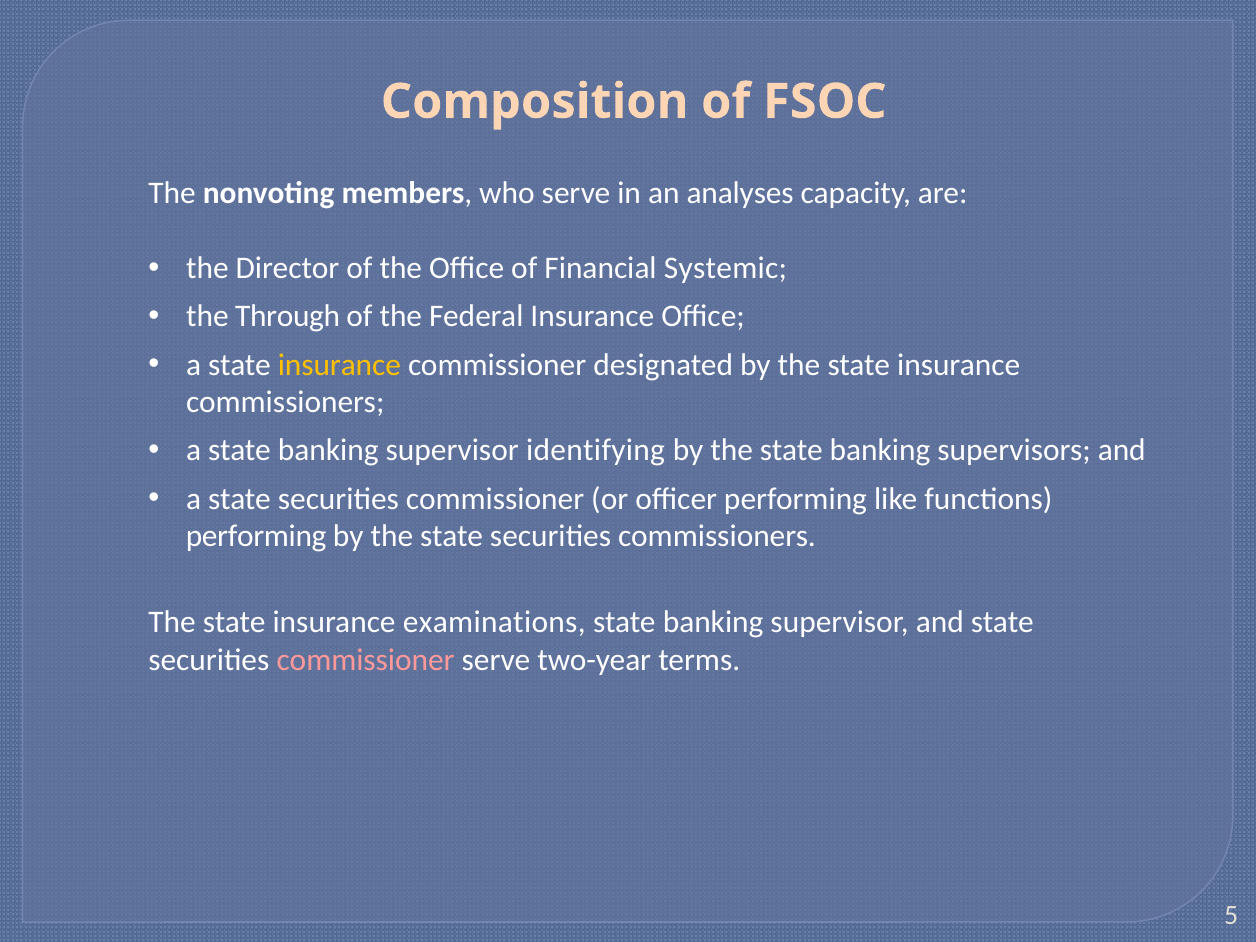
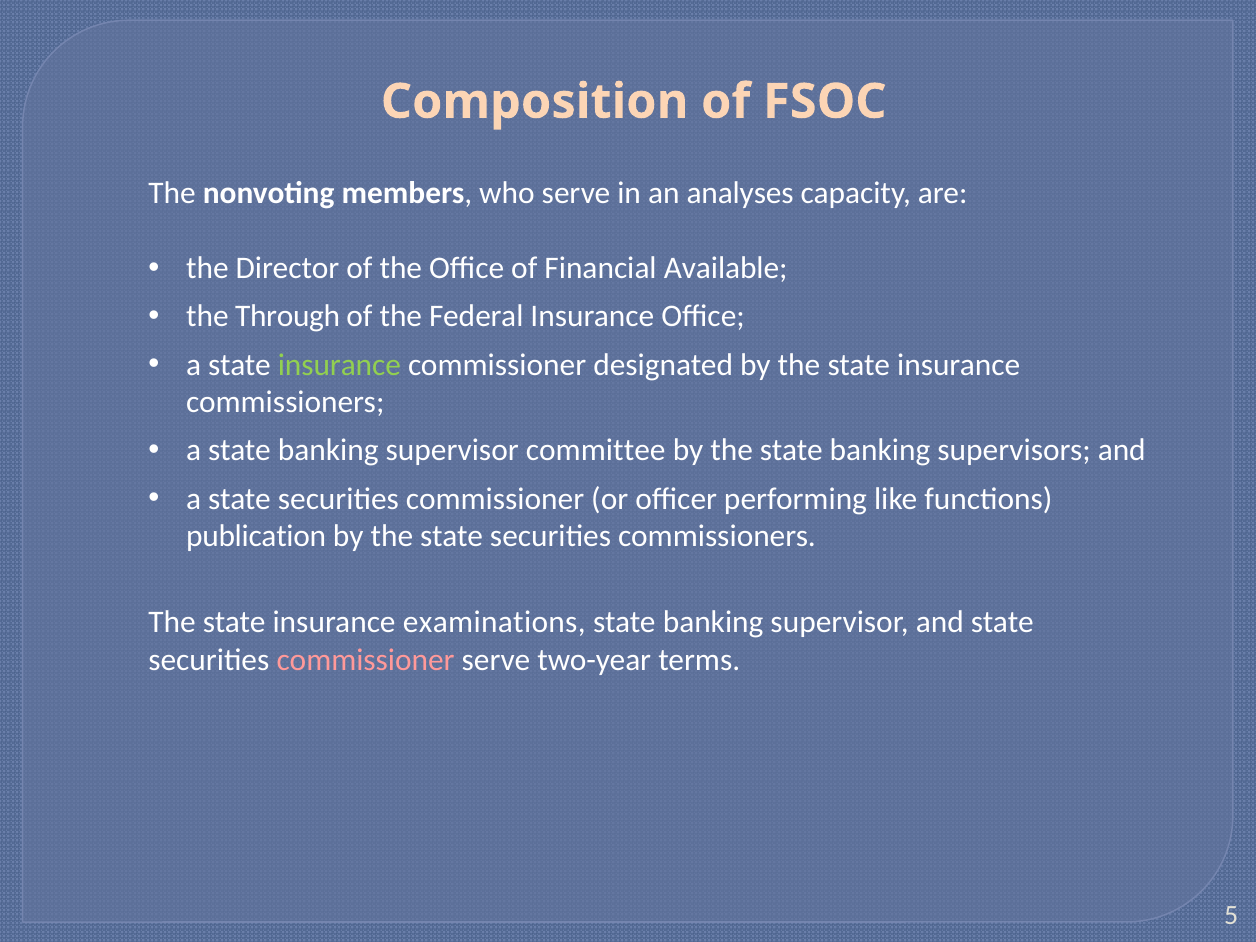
Systemic: Systemic -> Available
insurance at (339, 365) colour: yellow -> light green
identifying: identifying -> committee
performing at (256, 536): performing -> publication
